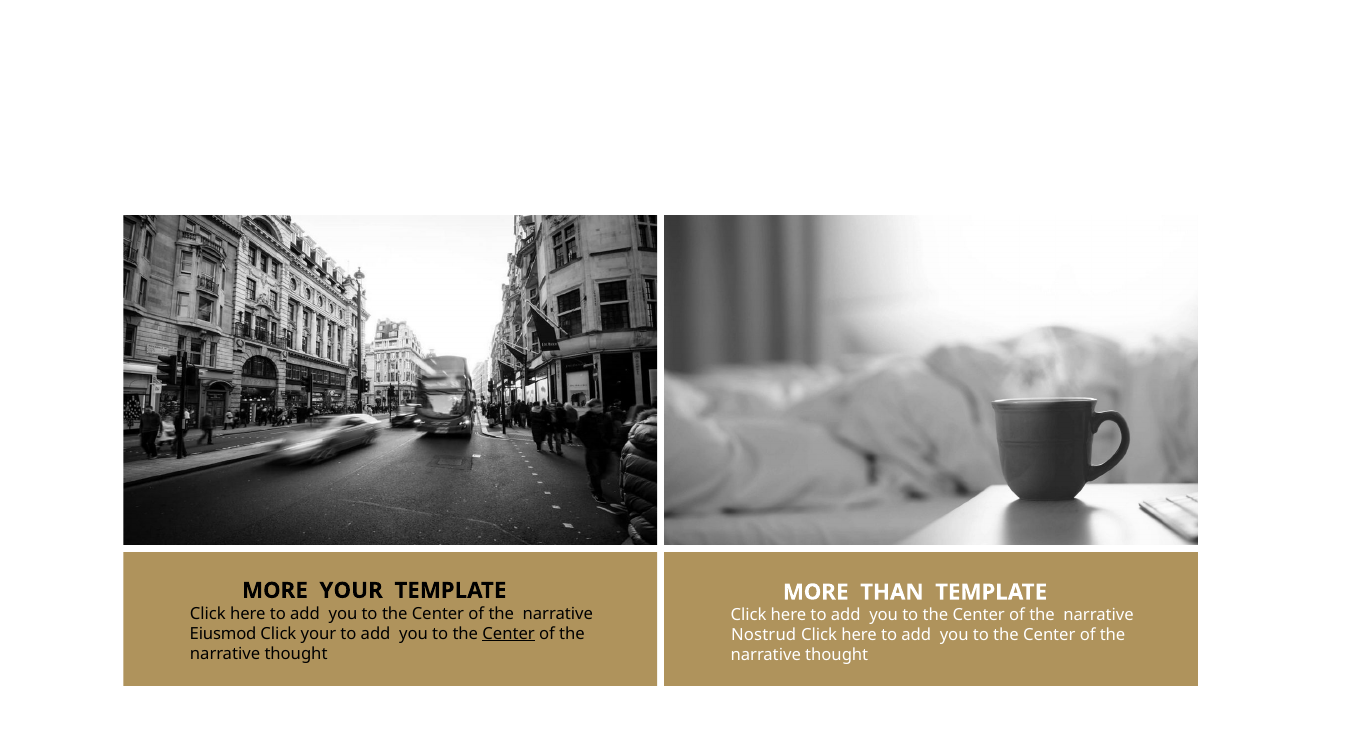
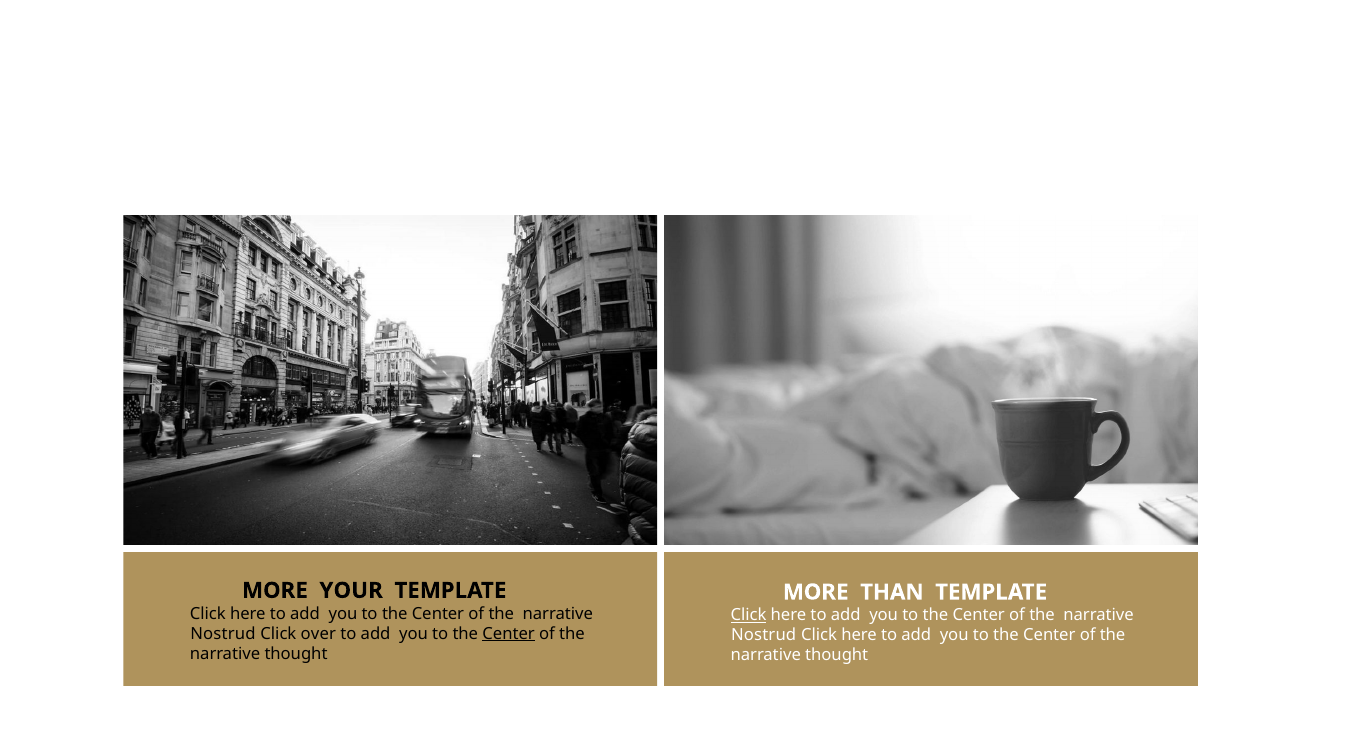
Click at (749, 615) underline: none -> present
Eiusmod at (223, 634): Eiusmod -> Nostrud
Click your: your -> over
